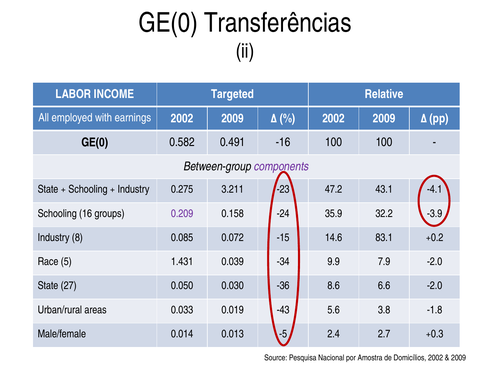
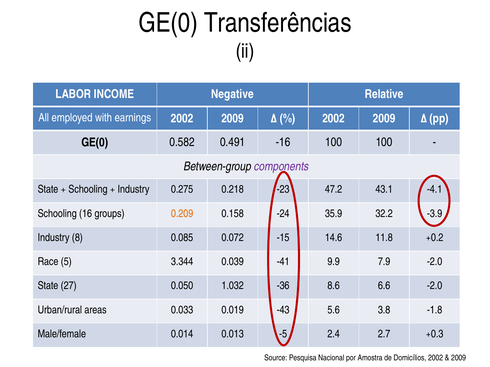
Targeted: Targeted -> Negative
3.211: 3.211 -> 0.218
0.209 colour: purple -> orange
83.1: 83.1 -> 11.8
1.431: 1.431 -> 3.344
-34: -34 -> -41
0.030: 0.030 -> 1.032
